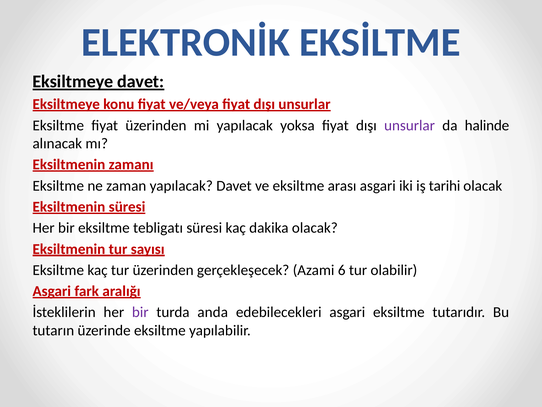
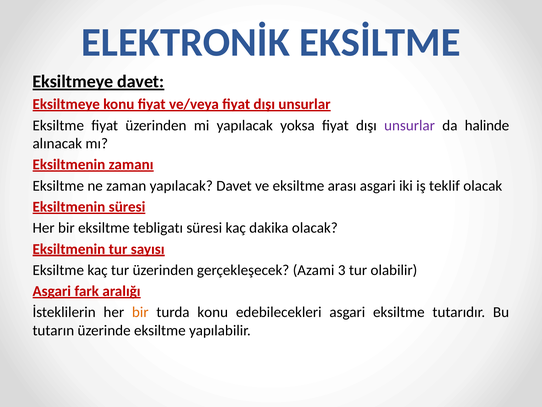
tarihi: tarihi -> teklif
6: 6 -> 3
bir at (140, 312) colour: purple -> orange
turda anda: anda -> konu
